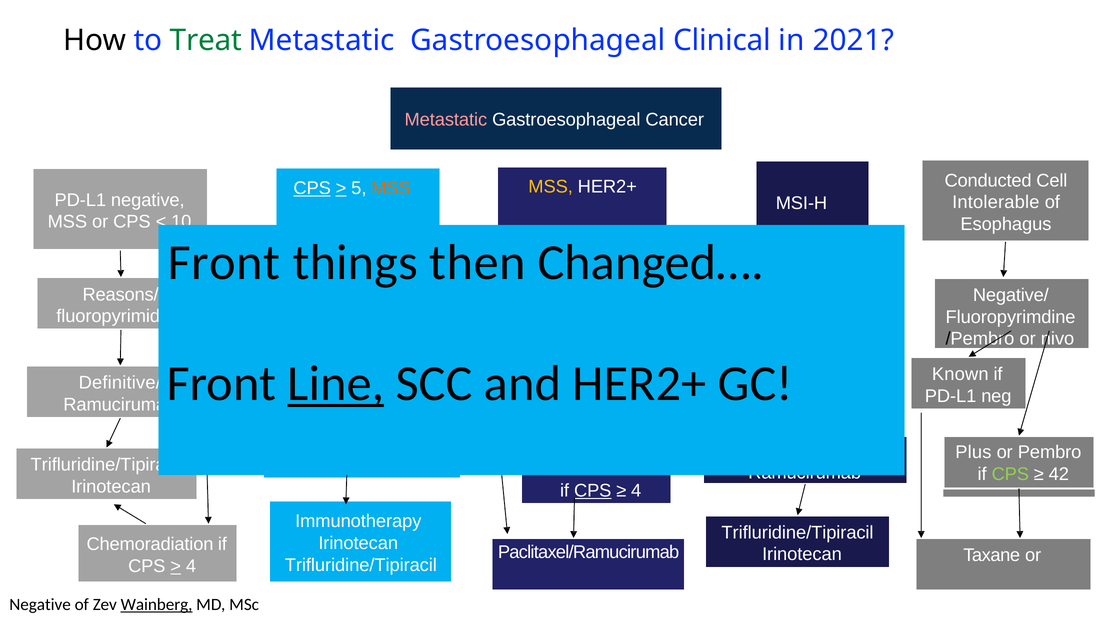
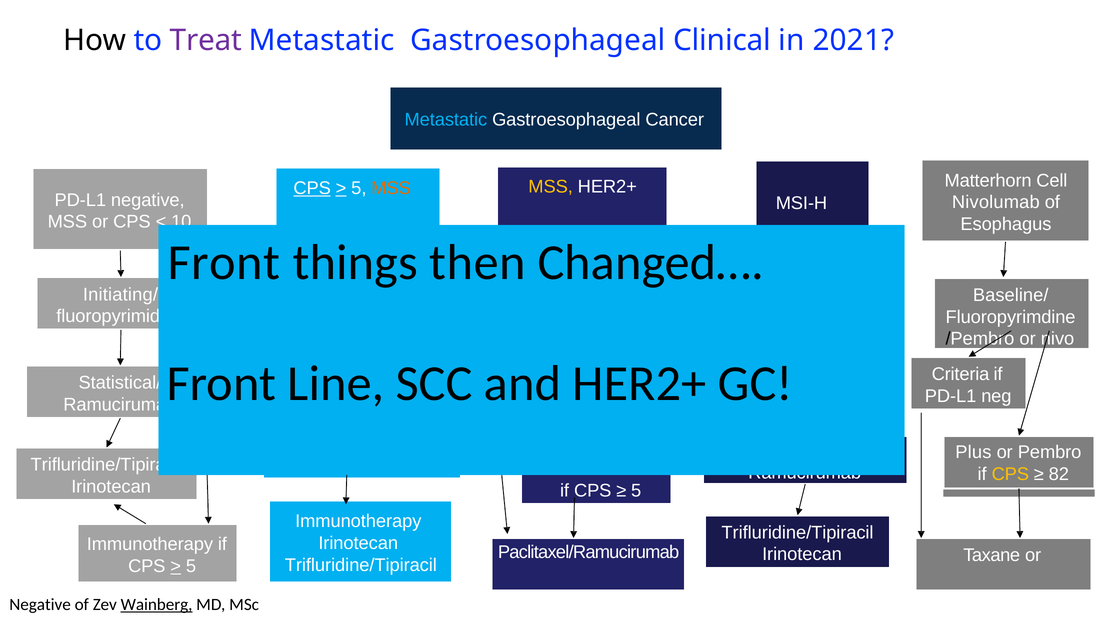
Treat colour: green -> purple
Metastatic at (446, 120) colour: pink -> light blue
Conducted: Conducted -> Matterhorn
Intolerable: Intolerable -> Nivolumab
Reasons/: Reasons/ -> Initiating/
Negative/: Negative/ -> Baseline/
Line underline: present -> none
Known: Known -> Criteria
Definitive/: Definitive/ -> Statistical/
CPS at (1010, 474) colour: light green -> yellow
42: 42 -> 82
CPS at (593, 490) underline: present -> none
4 at (636, 490): 4 -> 5
Chemoradiation at (150, 544): Chemoradiation -> Immunotherapy
4 at (191, 566): 4 -> 5
